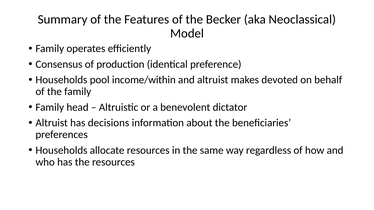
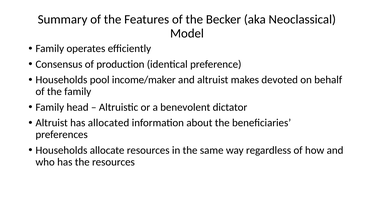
income/within: income/within -> income/maker
decisions: decisions -> allocated
